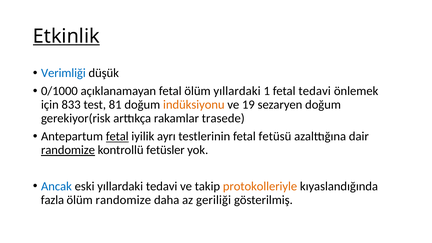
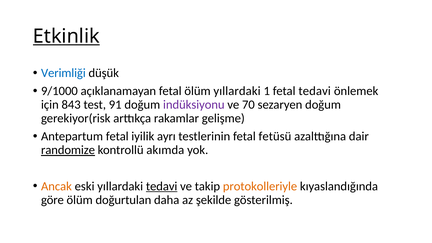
0/1000: 0/1000 -> 9/1000
833: 833 -> 843
81: 81 -> 91
indüksiyonu colour: orange -> purple
19: 19 -> 70
trasede: trasede -> gelişme
fetal at (117, 136) underline: present -> none
fetüsler: fetüsler -> akımda
Ancak colour: blue -> orange
tedavi at (162, 186) underline: none -> present
fazla: fazla -> göre
ölüm randomize: randomize -> doğurtulan
geriliği: geriliği -> şekilde
